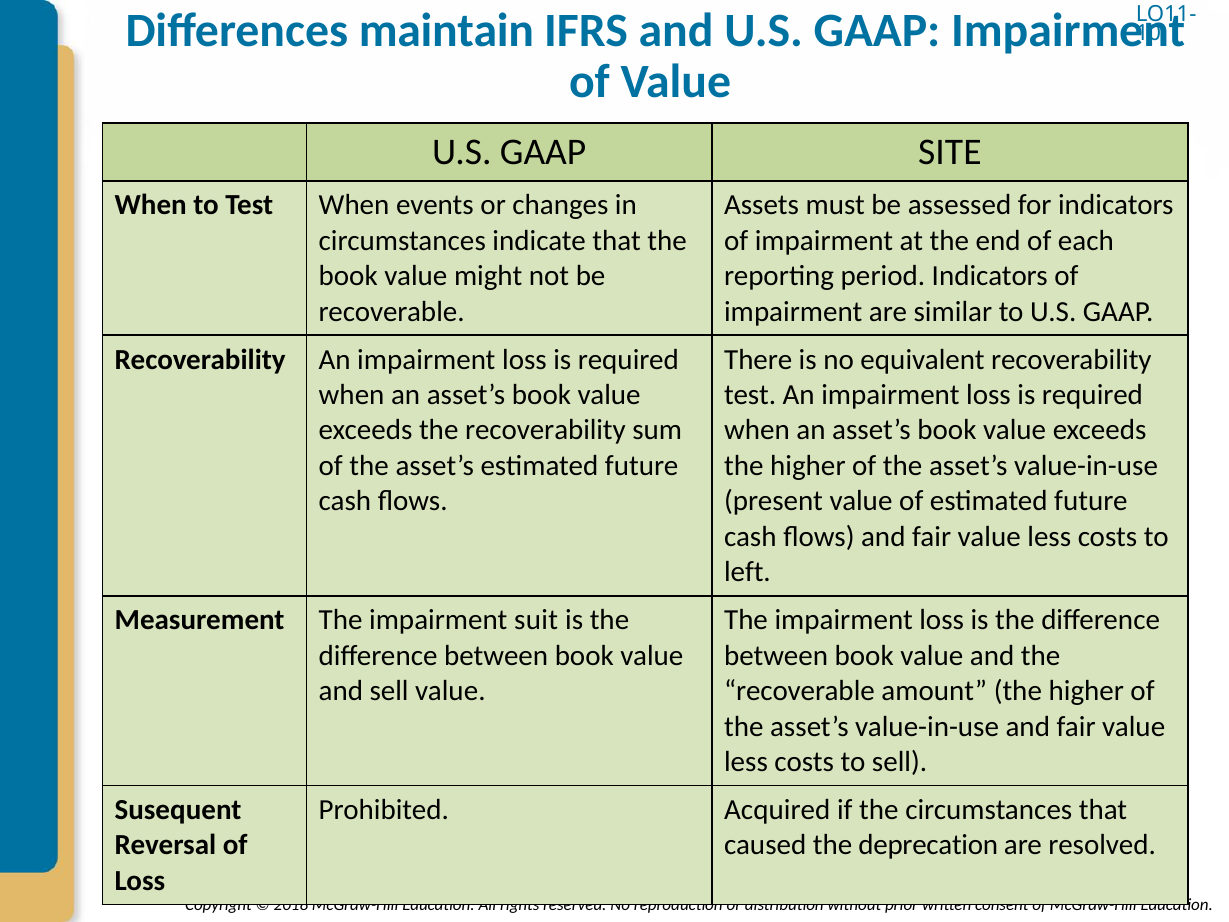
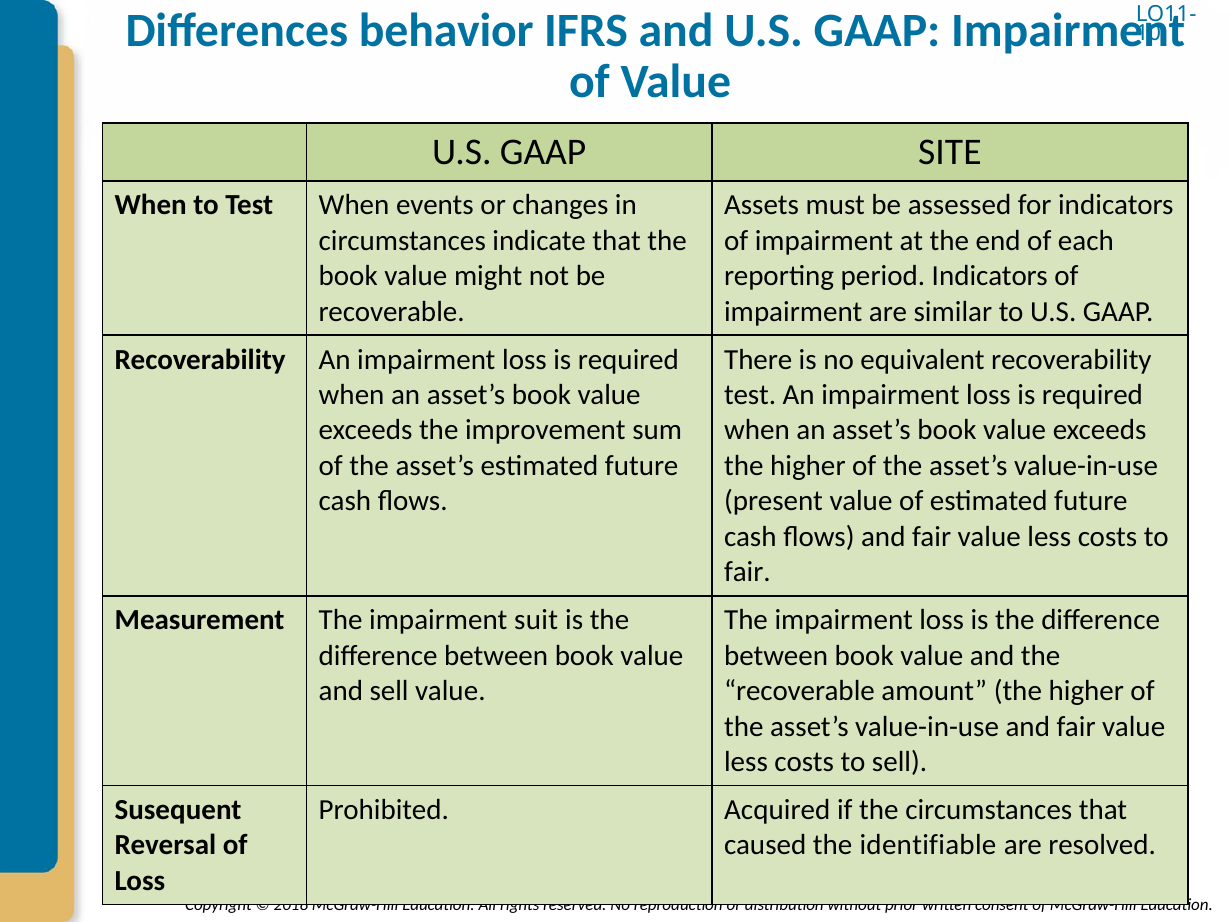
maintain: maintain -> behavior
the recoverability: recoverability -> improvement
left at (747, 572): left -> fair
deprecation: deprecation -> identifiable
